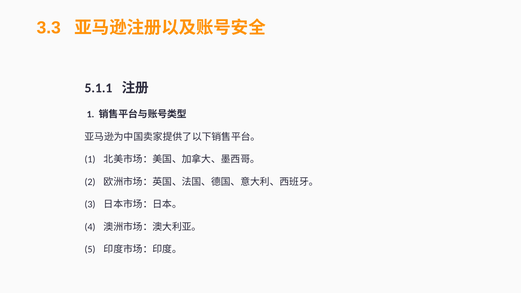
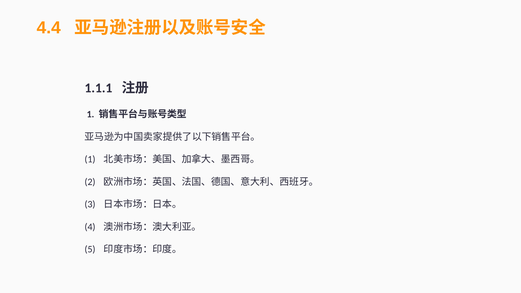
3.3: 3.3 -> 4.4
5.1.1: 5.1.1 -> 1.1.1
